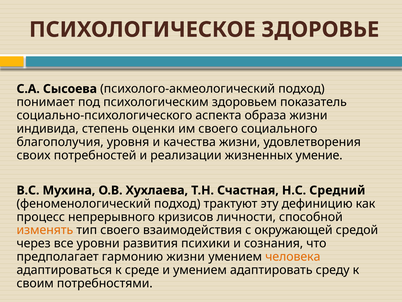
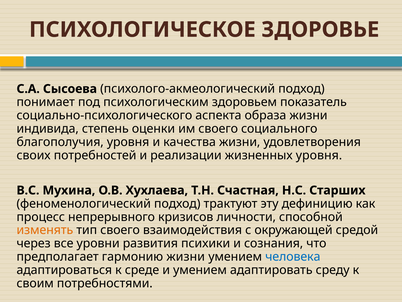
жизненных умение: умение -> уровня
Средний: Средний -> Старших
человека colour: orange -> blue
